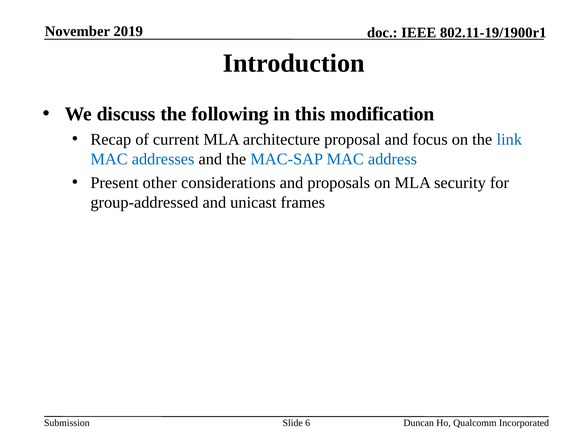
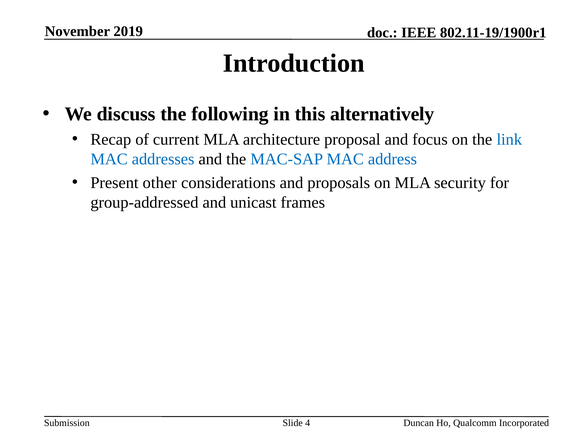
modification: modification -> alternatively
6: 6 -> 4
